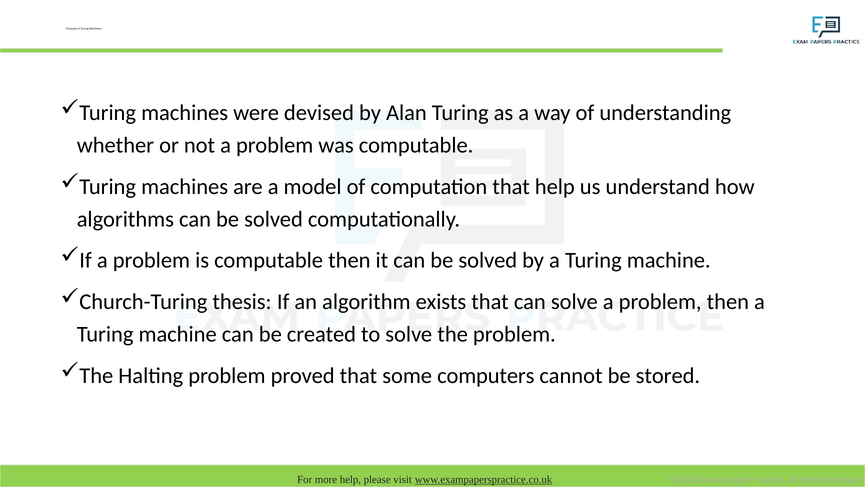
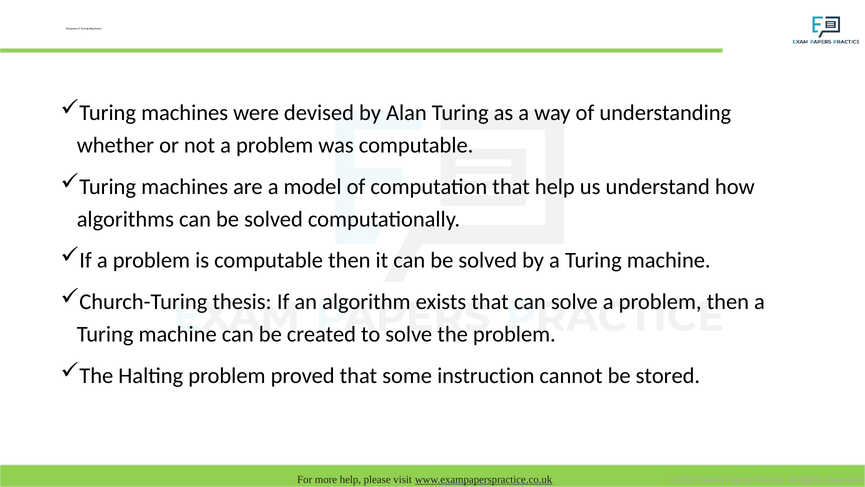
computers: computers -> instruction
